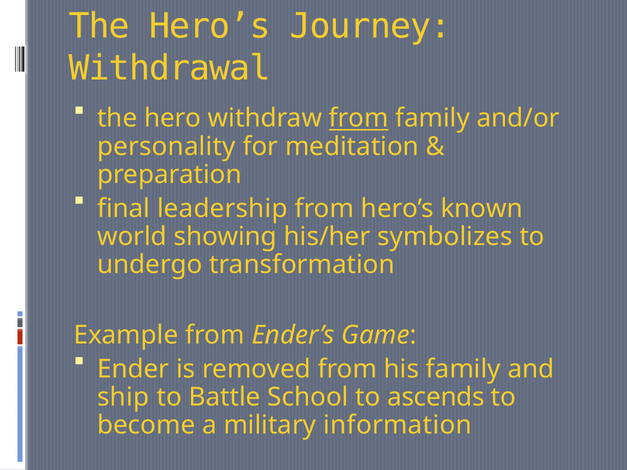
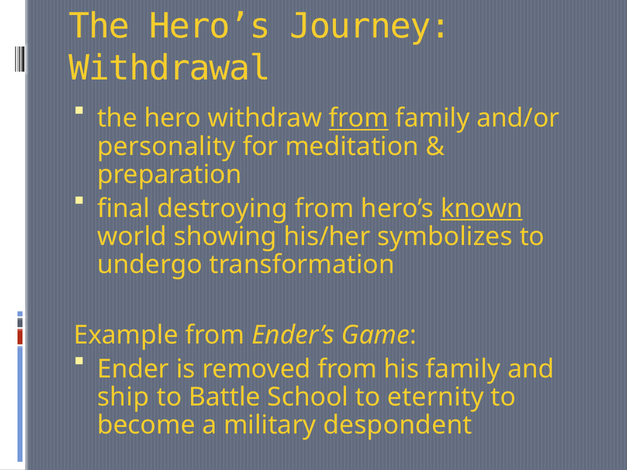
leadership: leadership -> destroying
known underline: none -> present
ascends: ascends -> eternity
information: information -> despondent
